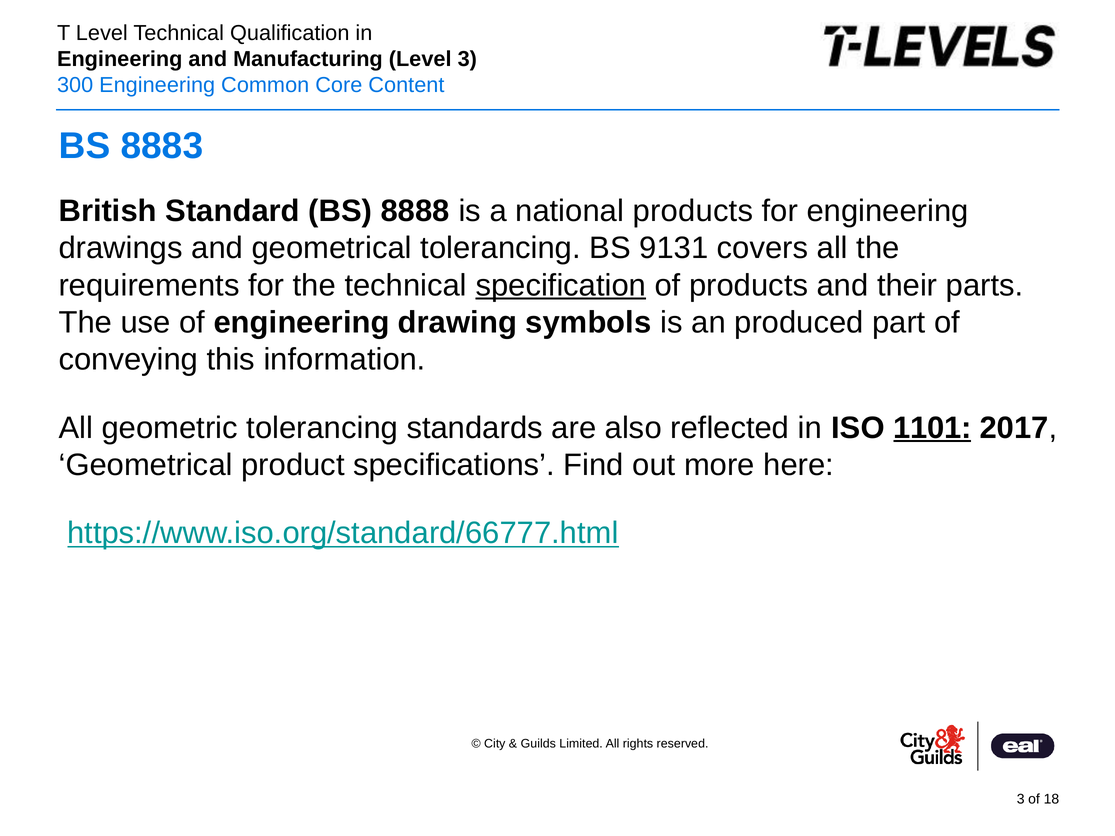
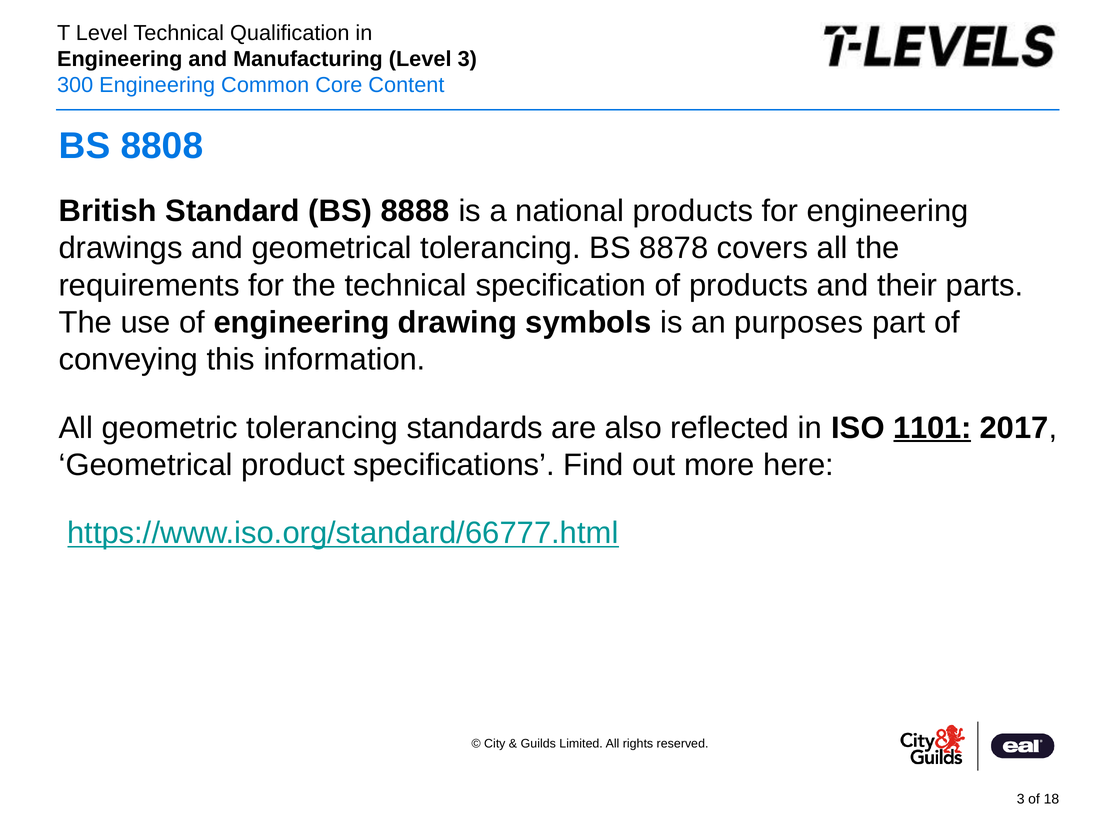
8883: 8883 -> 8808
9131: 9131 -> 8878
specification underline: present -> none
produced: produced -> purposes
